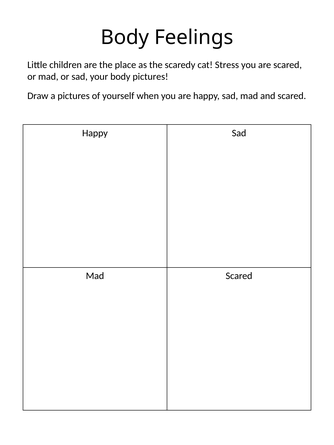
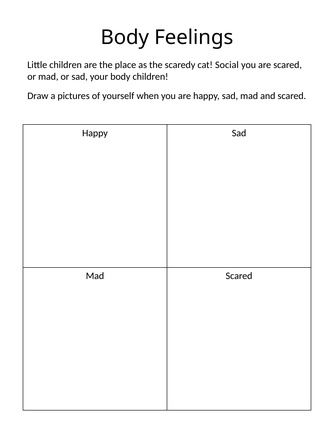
Stress: Stress -> Social
body pictures: pictures -> children
